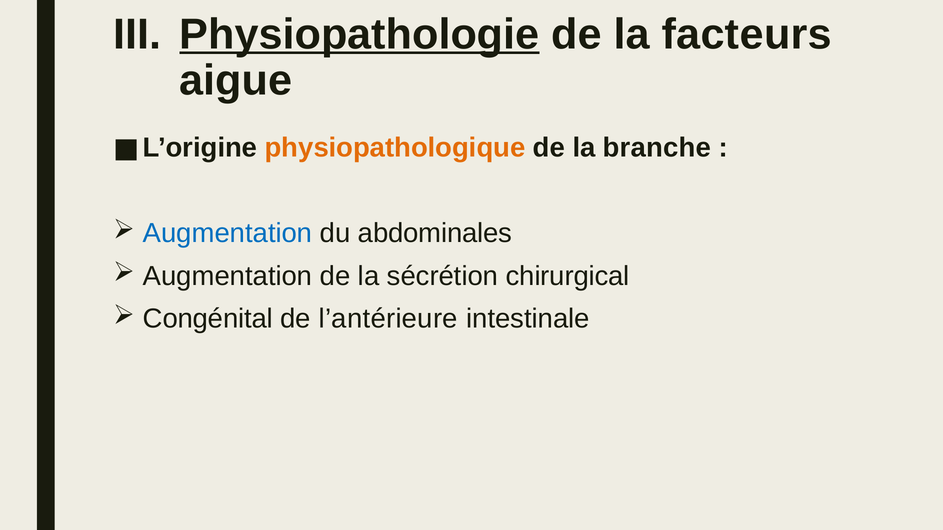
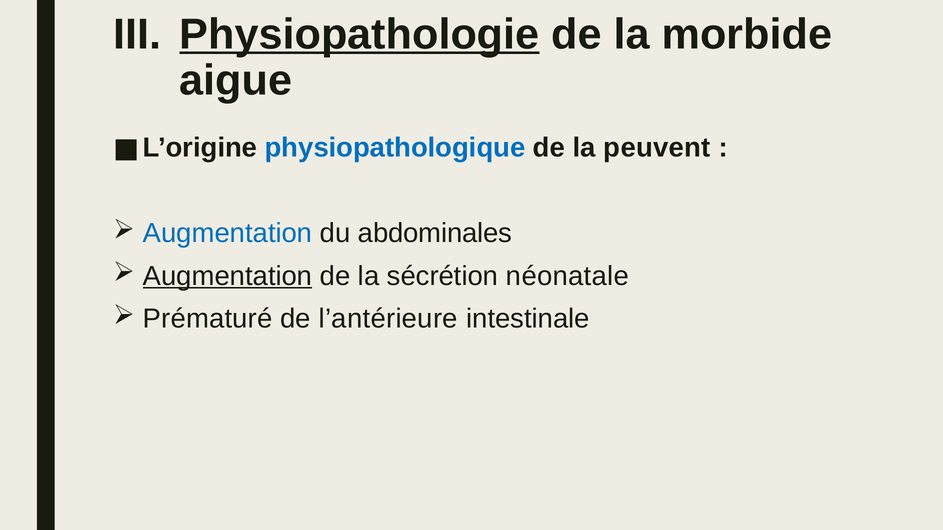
facteurs: facteurs -> morbide
physiopathologique colour: orange -> blue
branche: branche -> peuvent
Augmentation at (228, 276) underline: none -> present
chirurgical: chirurgical -> néonatale
Congénital: Congénital -> Prématuré
